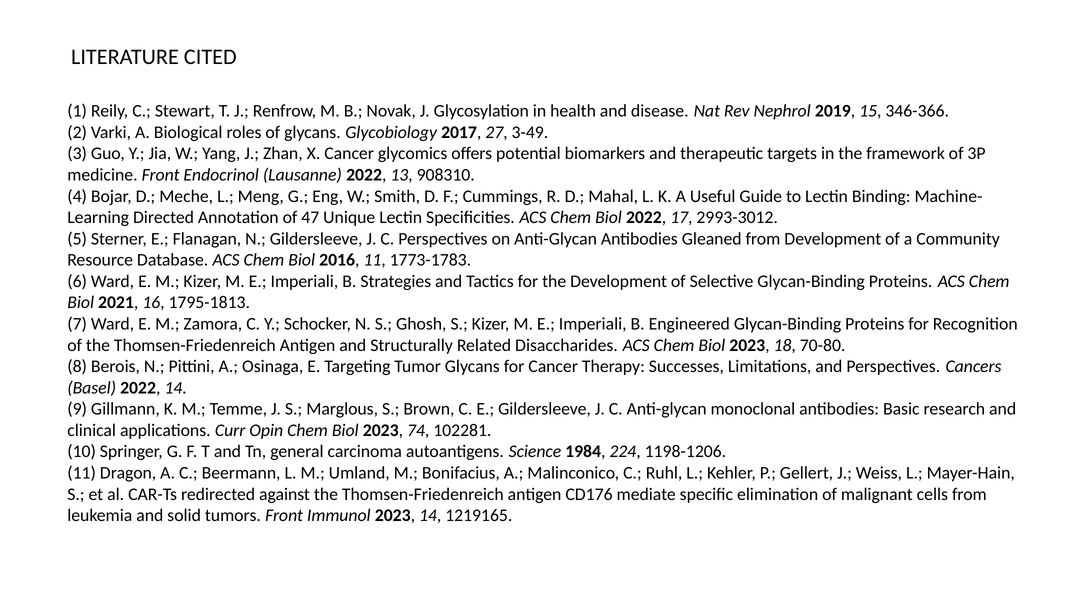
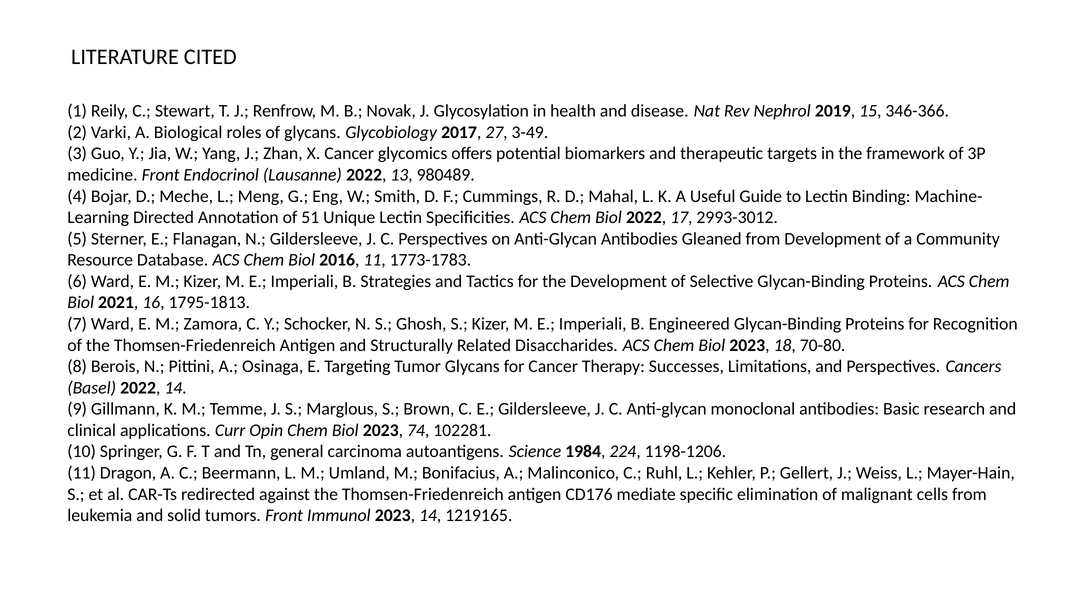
908310: 908310 -> 980489
47: 47 -> 51
